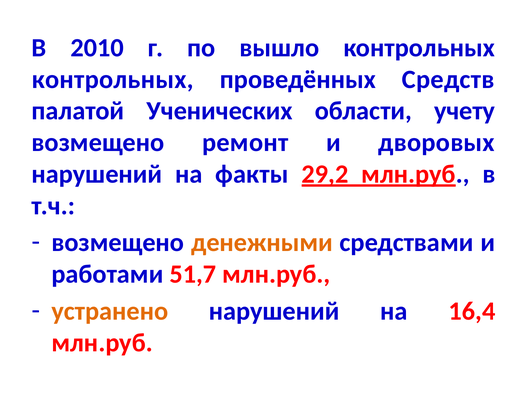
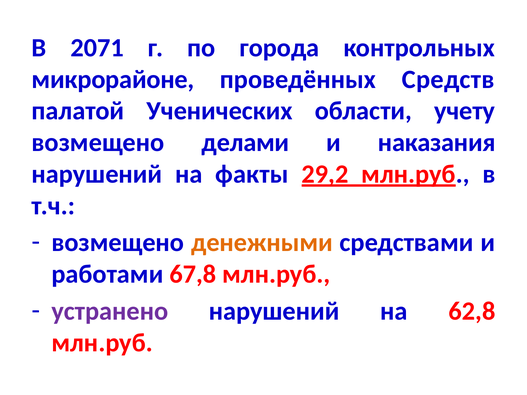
2010: 2010 -> 2071
вышло: вышло -> города
контрольных at (113, 79): контрольных -> микрорайоне
ремонт: ремонт -> делами
дворовых: дворовых -> наказания
51,7: 51,7 -> 67,8
устранено colour: orange -> purple
16,4: 16,4 -> 62,8
